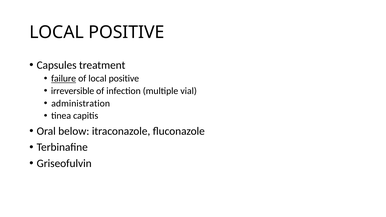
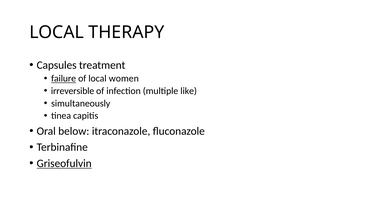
POSITIVE at (126, 32): POSITIVE -> THERAPY
of local positive: positive -> women
vial: vial -> like
administration: administration -> simultaneously
Griseofulvin underline: none -> present
